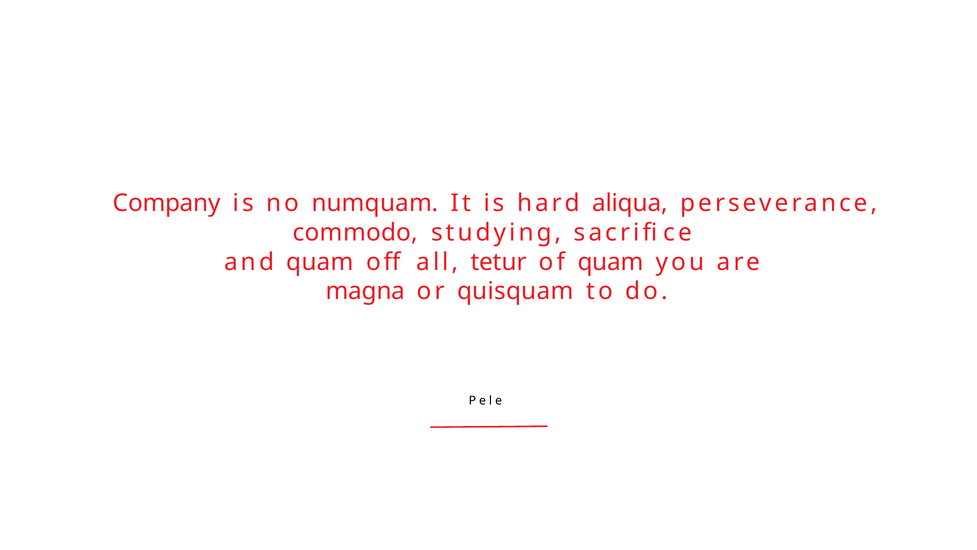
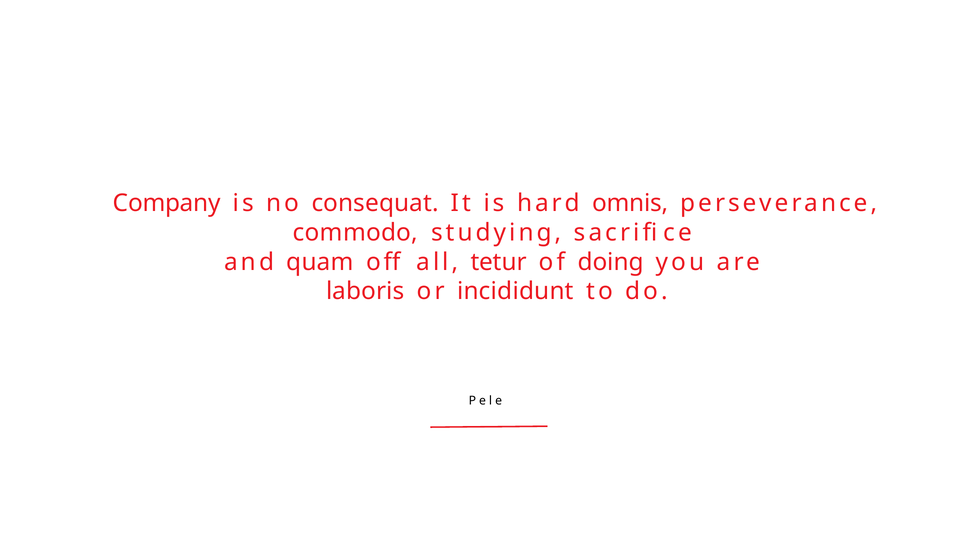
numquam: numquam -> consequat
aliqua: aliqua -> omnis
of quam: quam -> doing
magna: magna -> laboris
quisquam: quisquam -> incididunt
